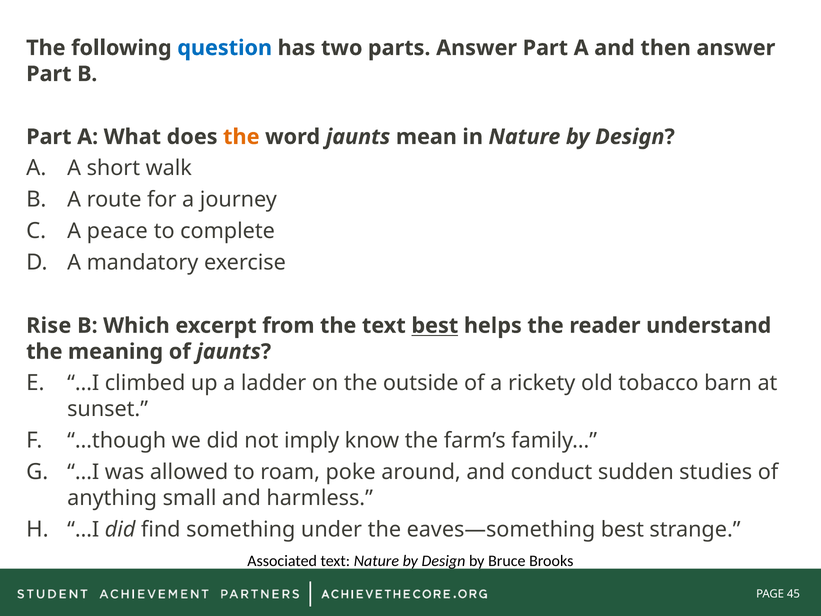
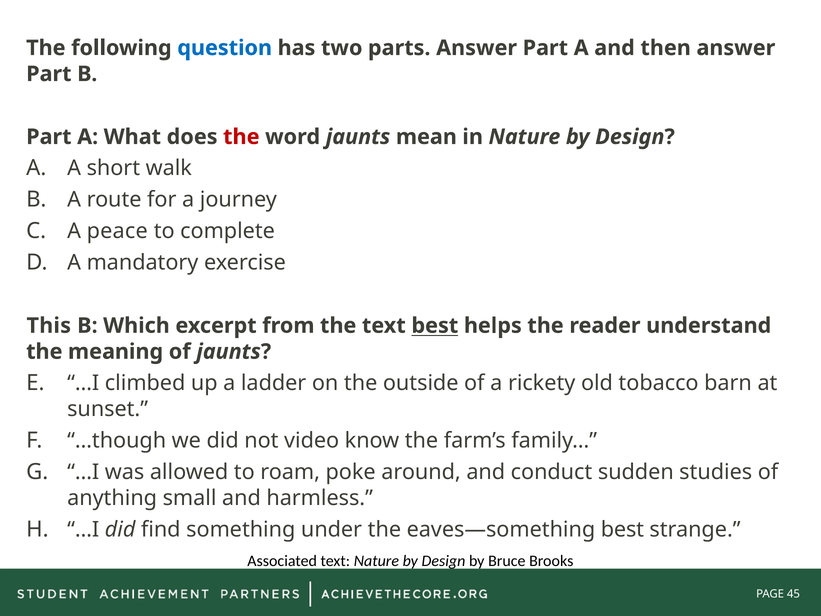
the at (241, 137) colour: orange -> red
Rise: Rise -> This
imply: imply -> video
